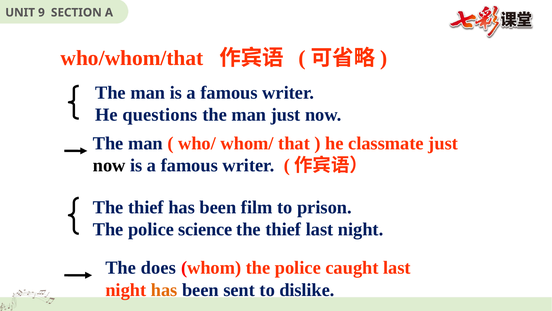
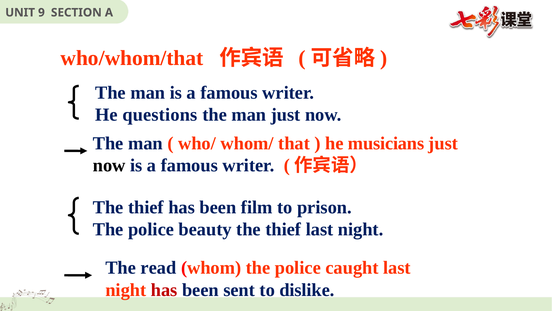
classmate: classmate -> musicians
science: science -> beauty
does: does -> read
has at (164, 289) colour: orange -> red
